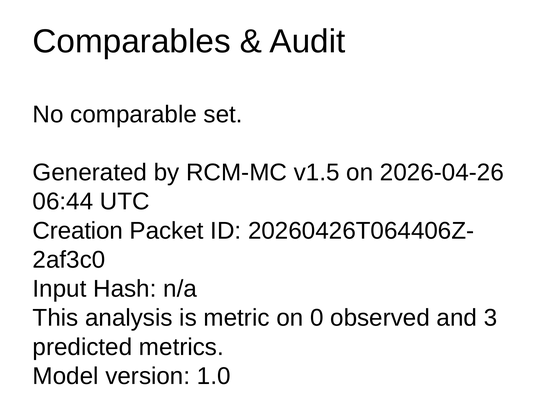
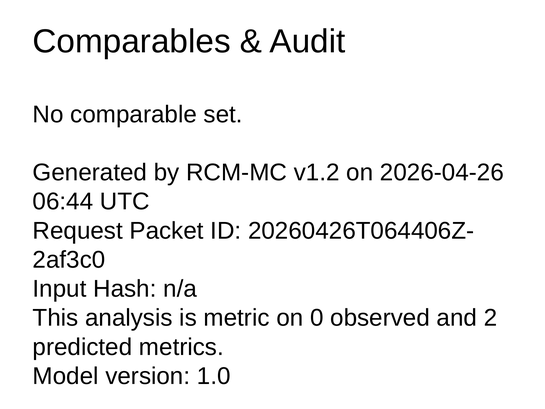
v1.5: v1.5 -> v1.2
Creation: Creation -> Request
3: 3 -> 2
